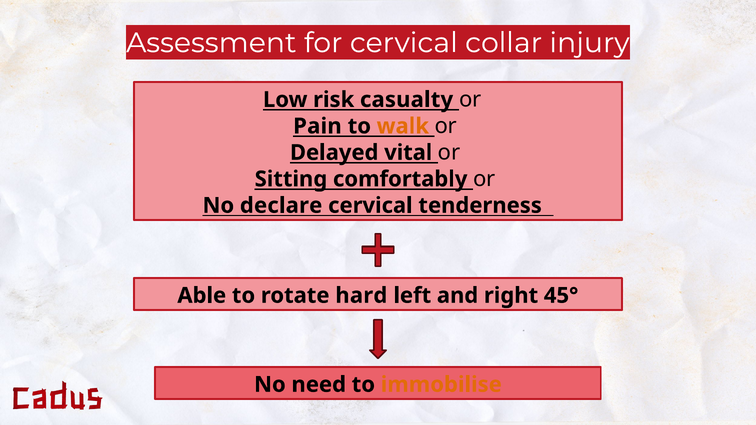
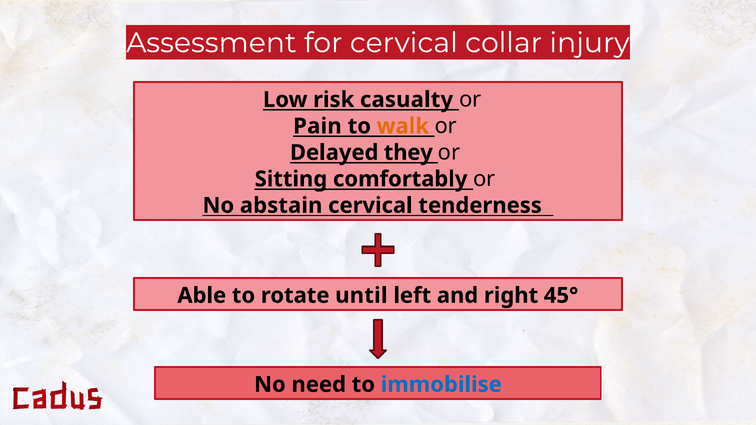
vital: vital -> they
declare: declare -> abstain
hard: hard -> until
immobilise colour: orange -> blue
